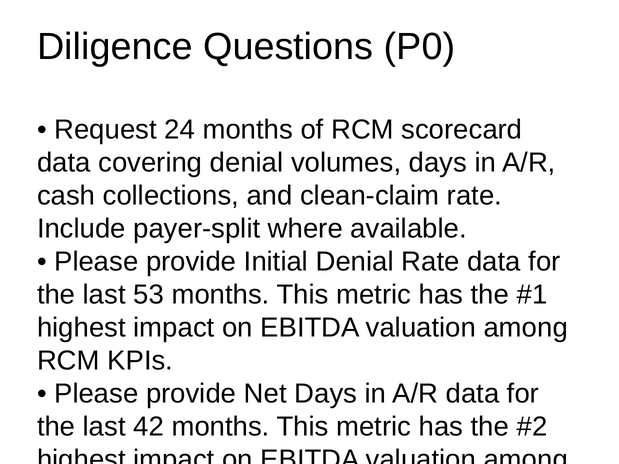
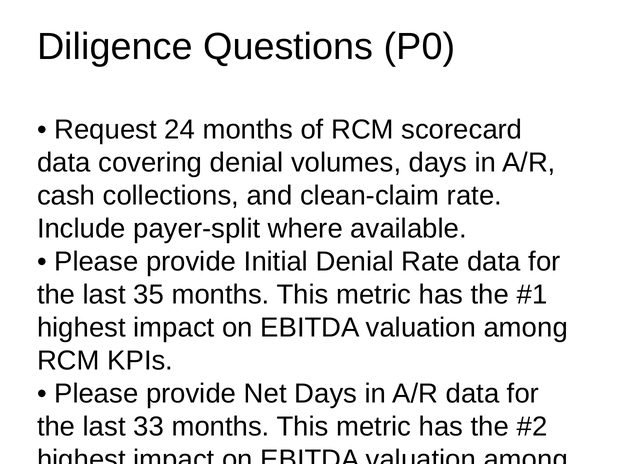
53: 53 -> 35
42: 42 -> 33
